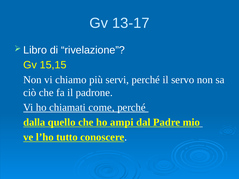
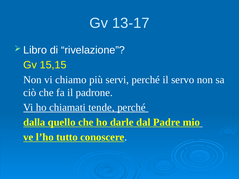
come: come -> tende
ampi: ampi -> darle
